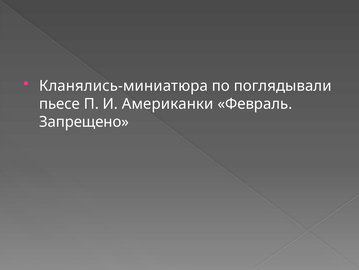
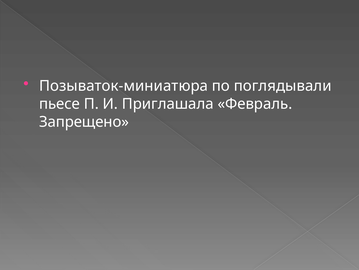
Кланялись-миниатюра: Кланялись-миниатюра -> Позываток-миниатюра
Американки: Американки -> Приглашала
